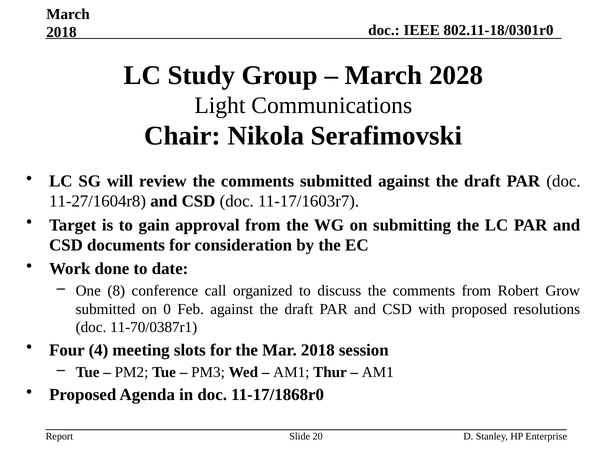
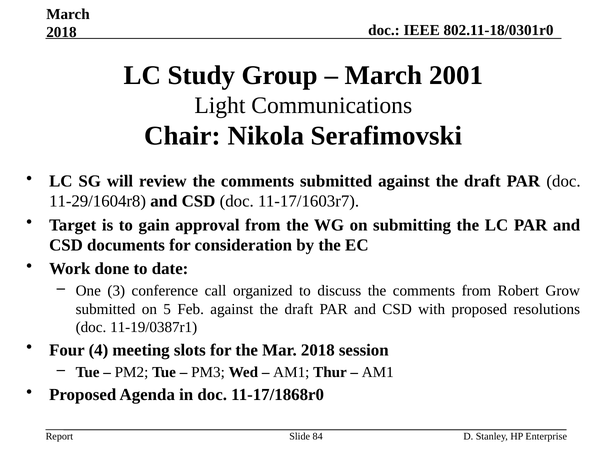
2028: 2028 -> 2001
11-27/1604r8: 11-27/1604r8 -> 11-29/1604r8
8: 8 -> 3
0: 0 -> 5
11-70/0387r1: 11-70/0387r1 -> 11-19/0387r1
20: 20 -> 84
